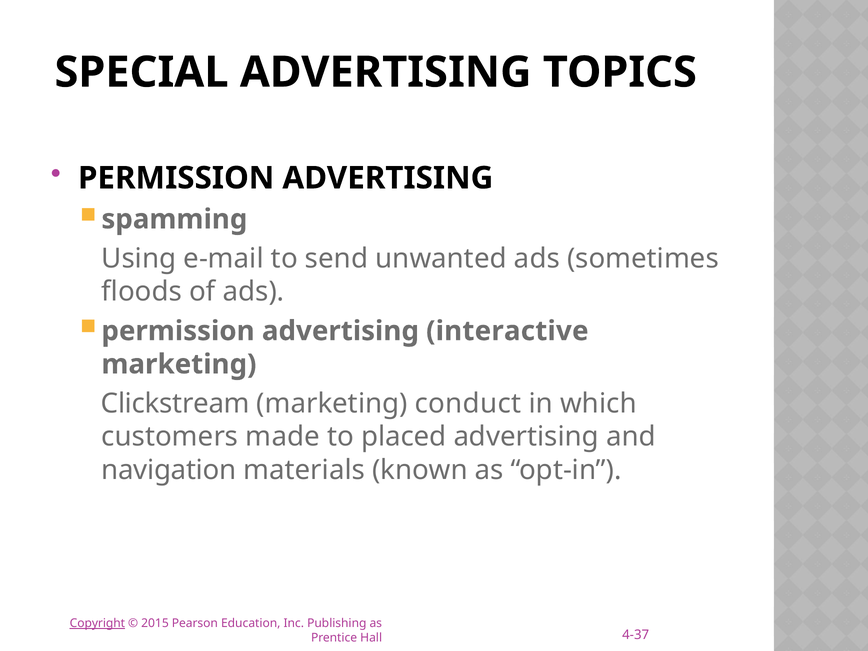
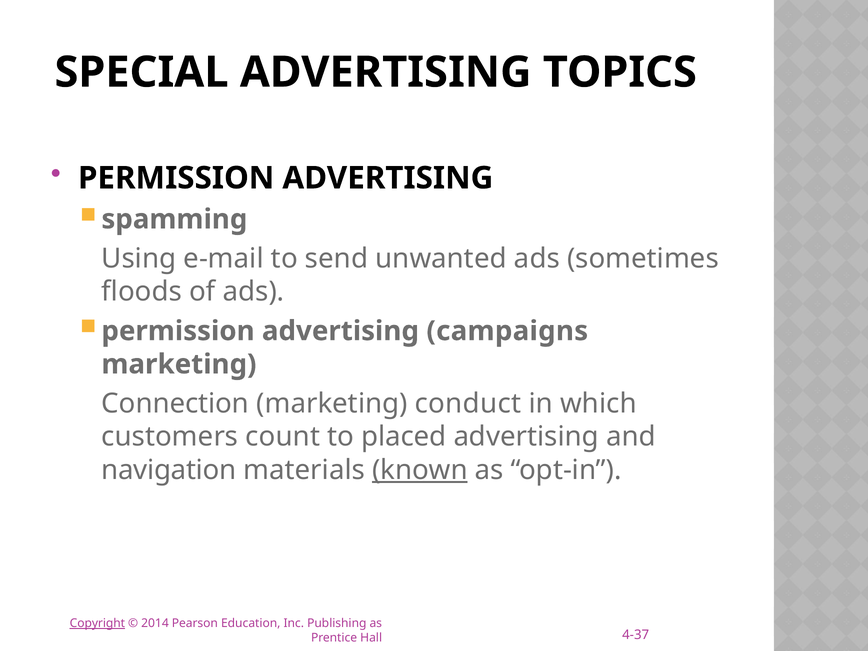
interactive: interactive -> campaigns
Clickstream: Clickstream -> Connection
made: made -> count
known underline: none -> present
2015: 2015 -> 2014
